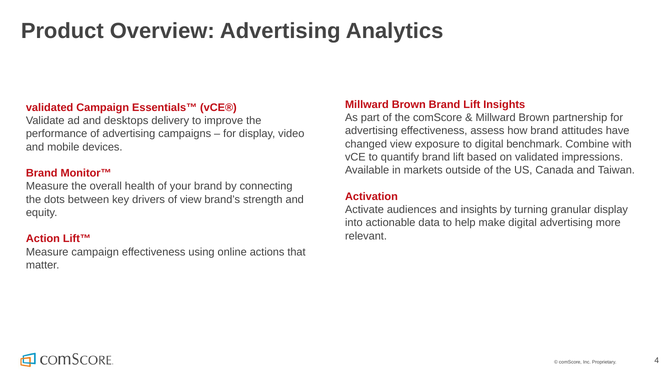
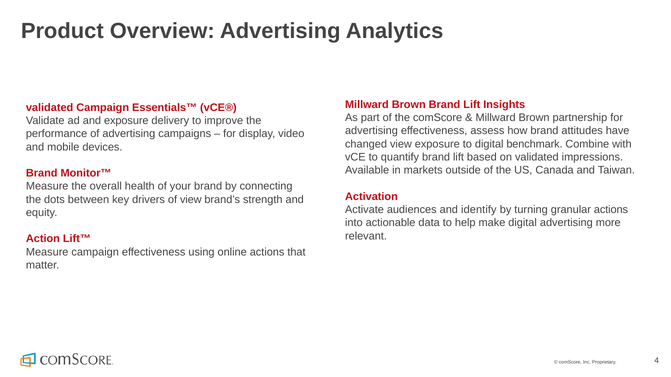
and desktops: desktops -> exposure
and insights: insights -> identify
granular display: display -> actions
